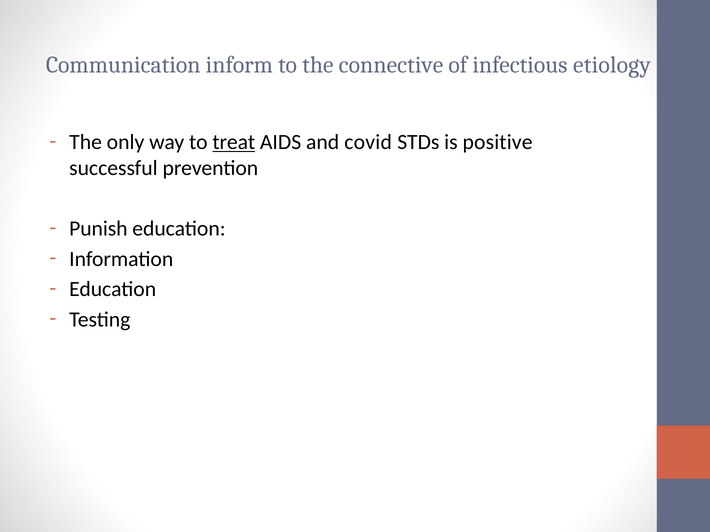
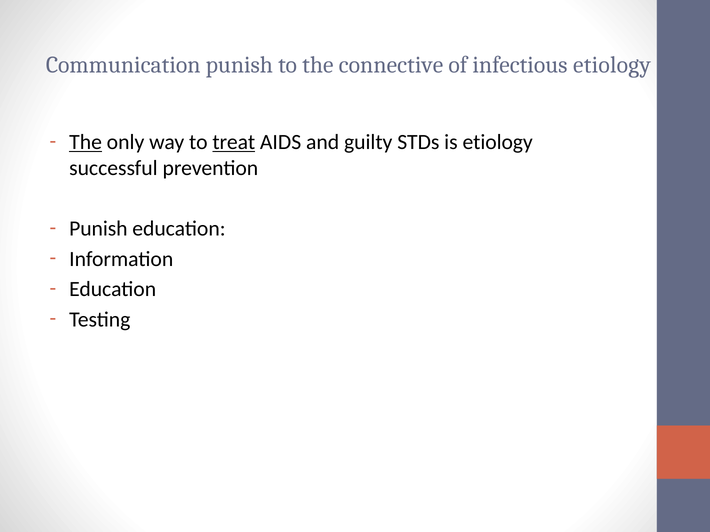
Communication inform: inform -> punish
The at (86, 142) underline: none -> present
covid: covid -> guilty
is positive: positive -> etiology
